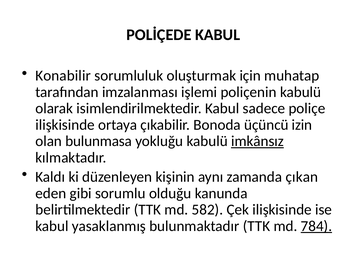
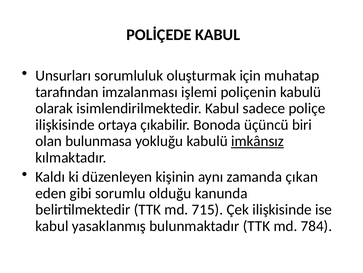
Konabilir: Konabilir -> Unsurları
izin: izin -> biri
582: 582 -> 715
784 underline: present -> none
